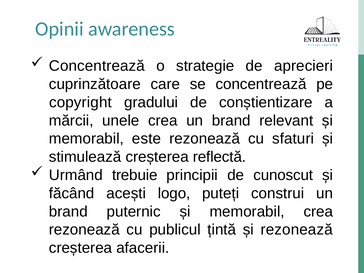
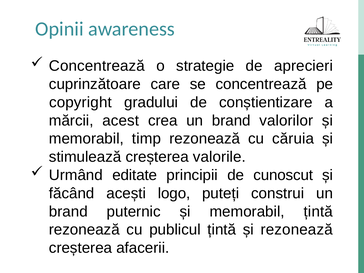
unele: unele -> acest
relevant: relevant -> valorilor
este: este -> timp
sfaturi: sfaturi -> căruia
reflectă: reflectă -> valorile
trebuie: trebuie -> editate
memorabil crea: crea -> țintă
